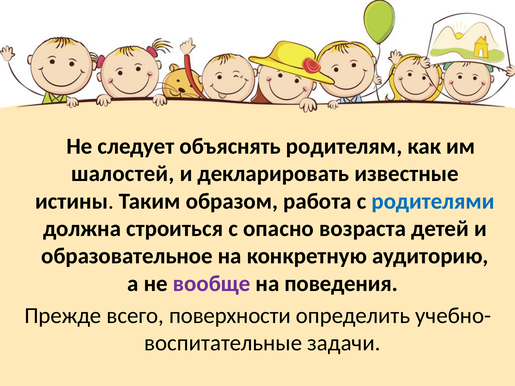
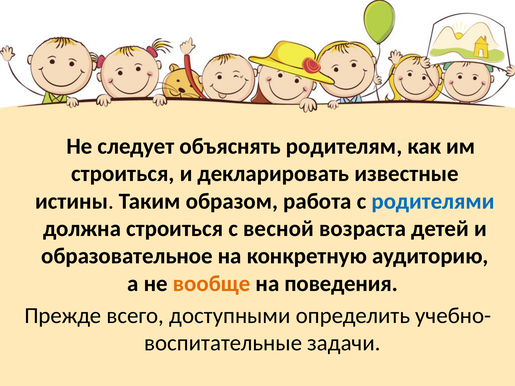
шалостей at (123, 174): шалостей -> строиться
опасно: опасно -> весной
вообще colour: purple -> orange
поверхности: поверхности -> доступными
